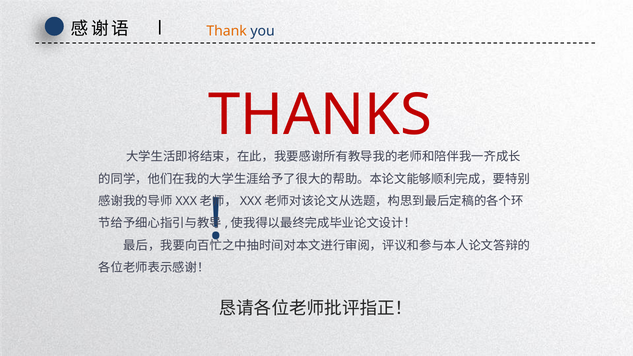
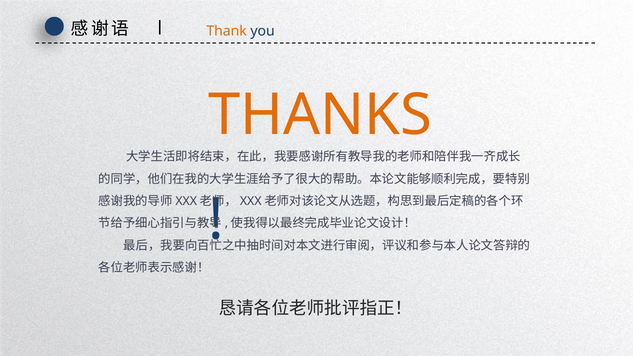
THANKS colour: red -> orange
